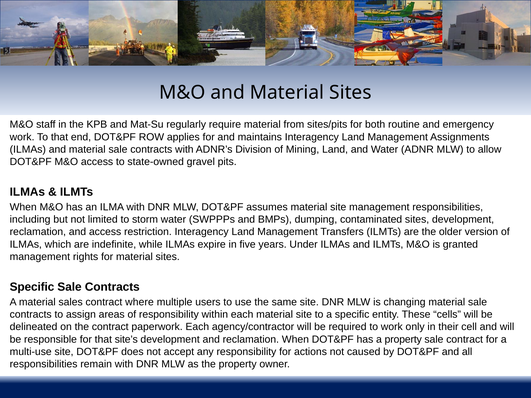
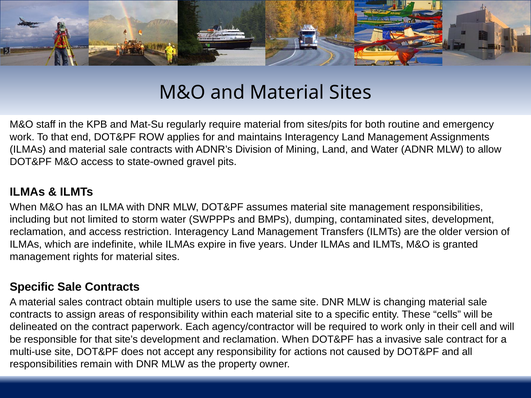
where: where -> obtain
a property: property -> invasive
